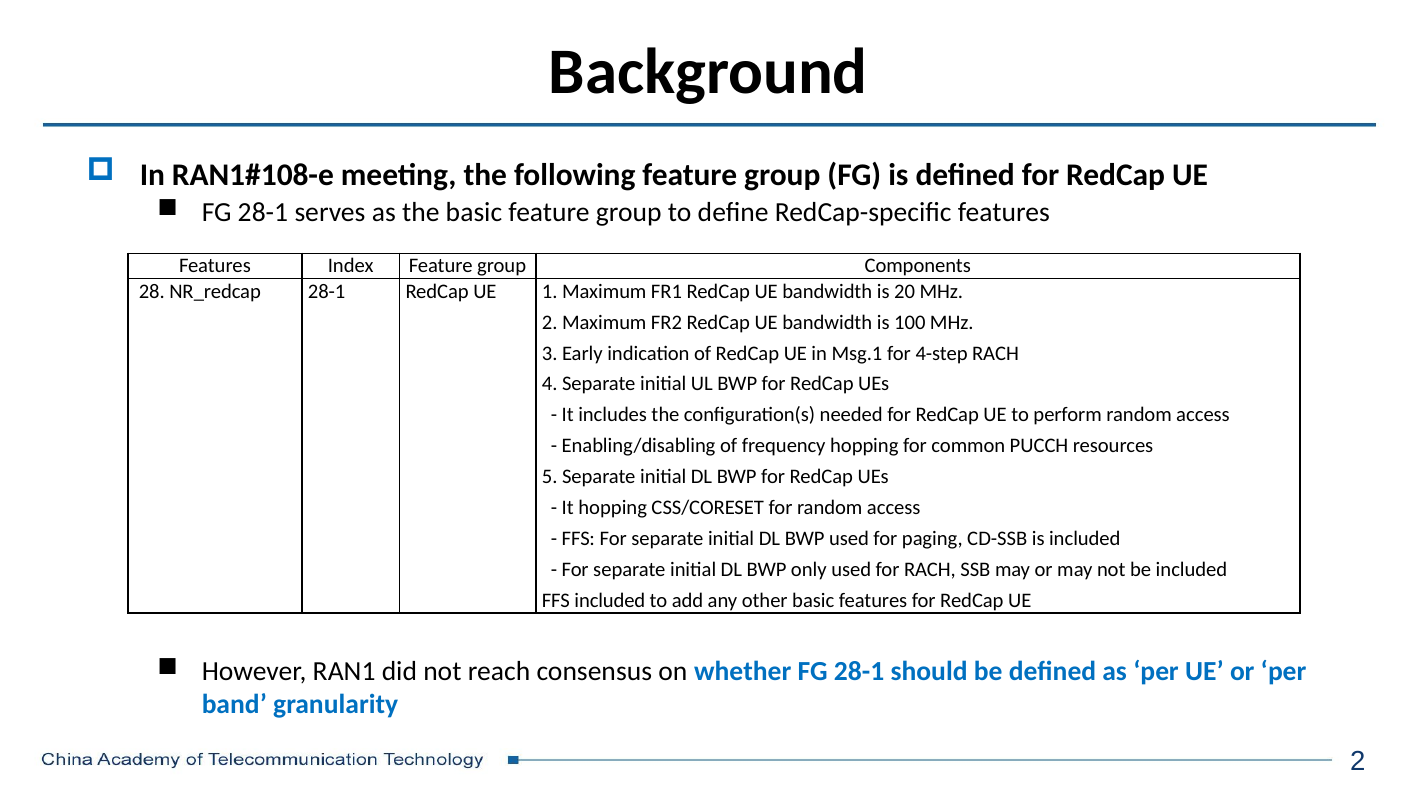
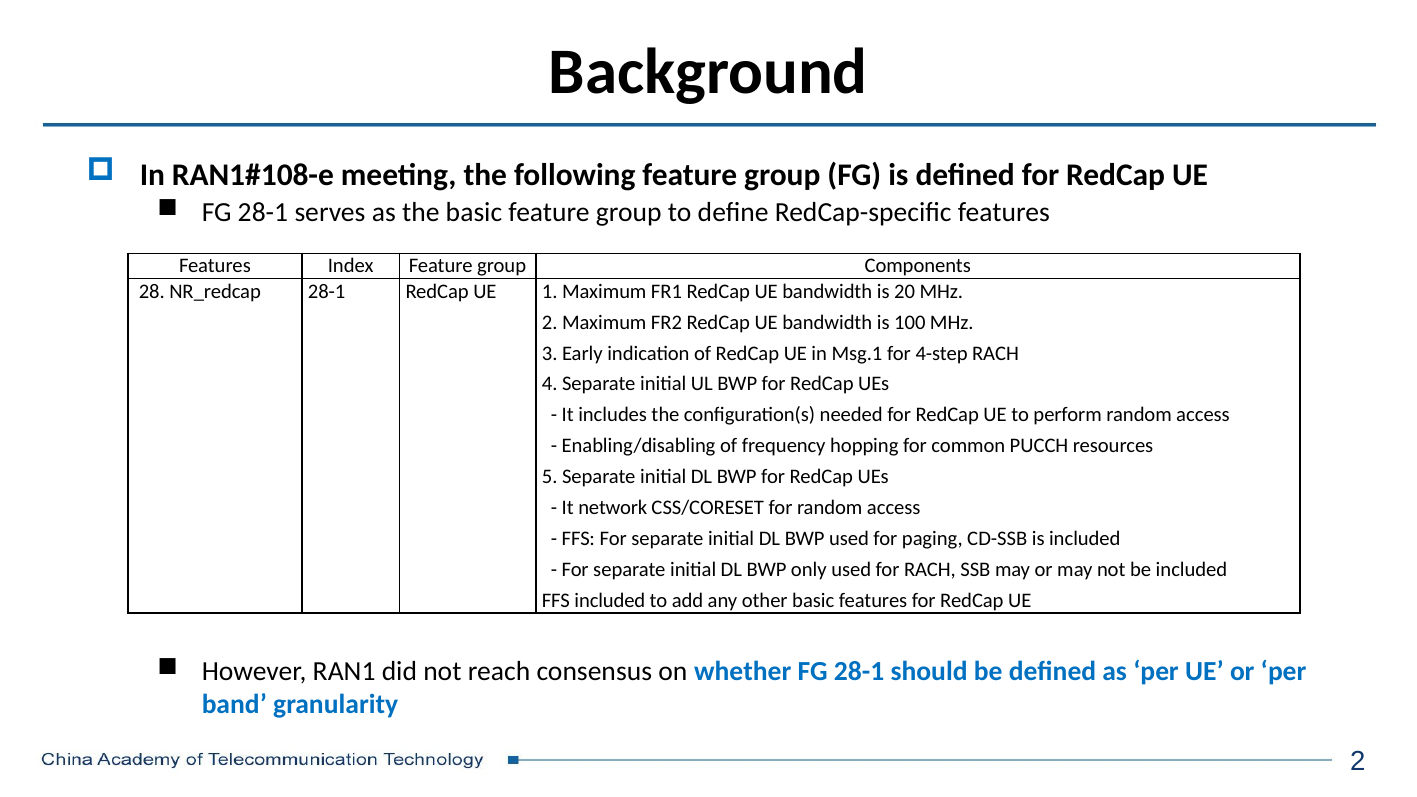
It hopping: hopping -> network
